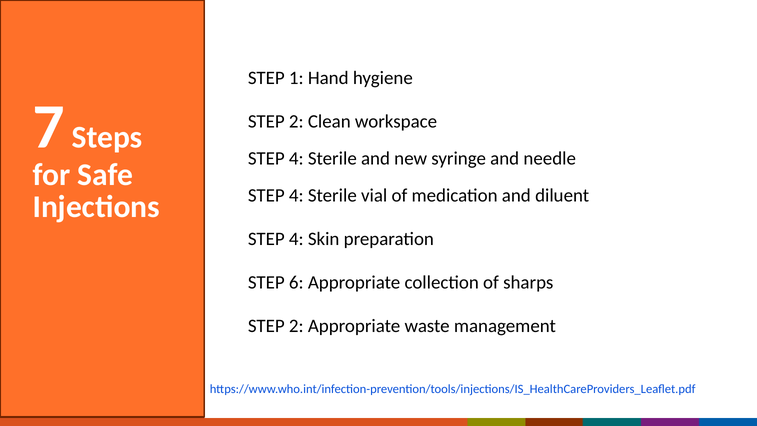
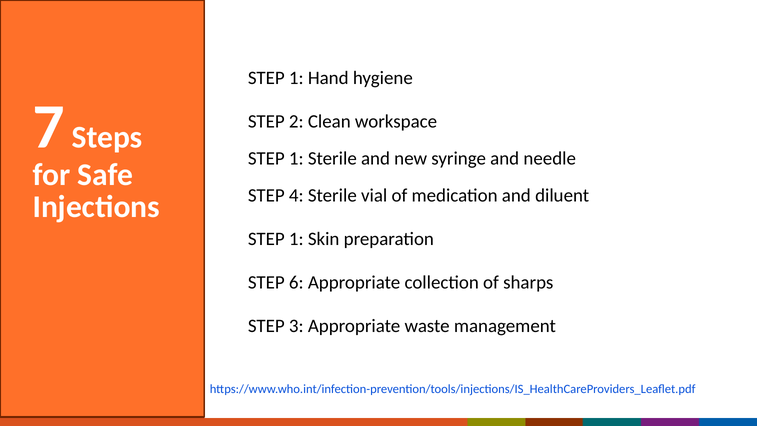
4 at (296, 159): 4 -> 1
4 at (296, 239): 4 -> 1
2 at (296, 326): 2 -> 3
